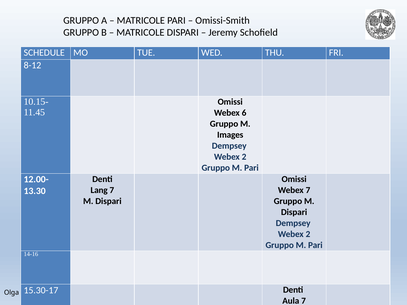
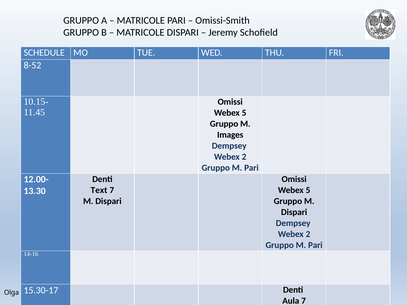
8-12: 8-12 -> 8-52
6 at (244, 113): 6 -> 5
Lang: Lang -> Text
7 at (308, 190): 7 -> 5
